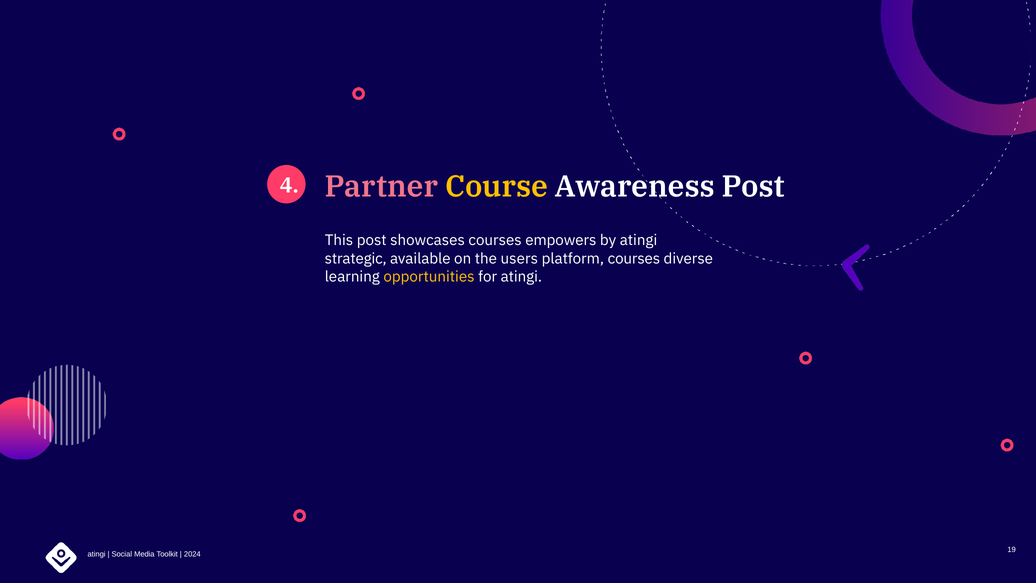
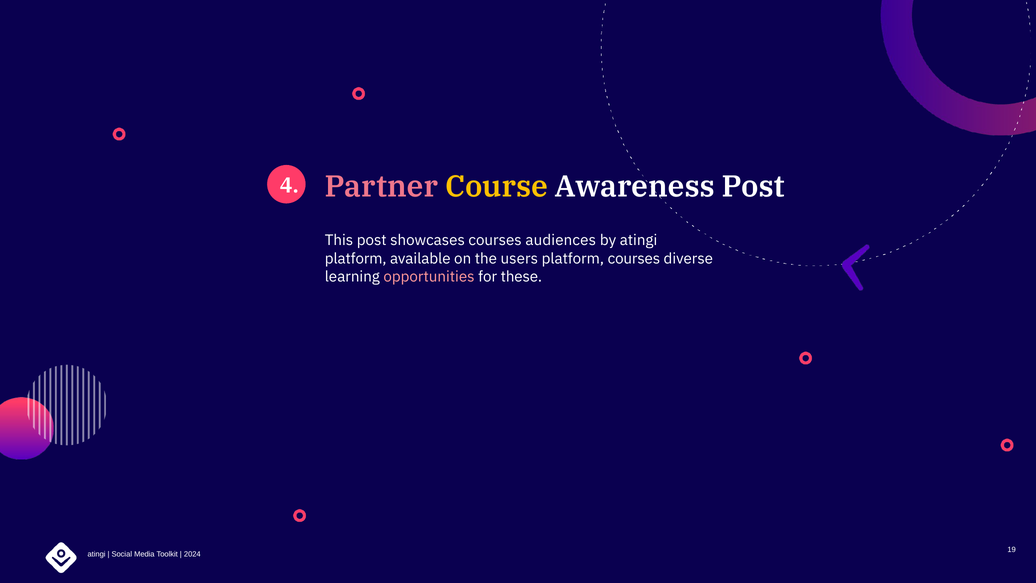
empowers: empowers -> audiences
strategic at (356, 258): strategic -> platform
opportunities colour: yellow -> pink
for atingi: atingi -> these
